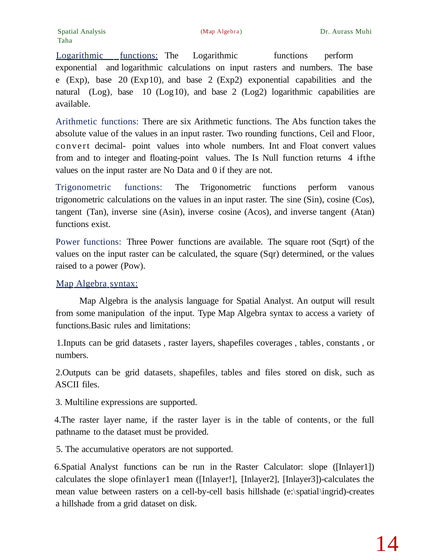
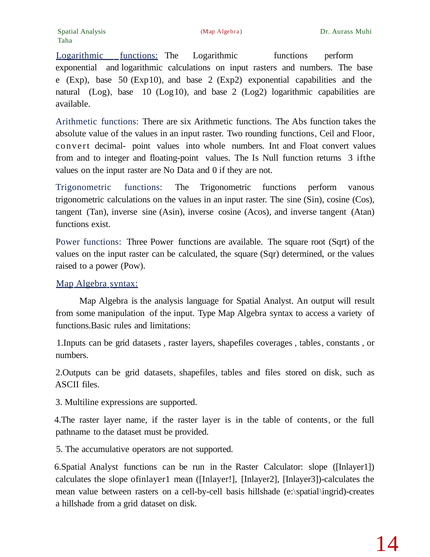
20: 20 -> 50
4: 4 -> 3
